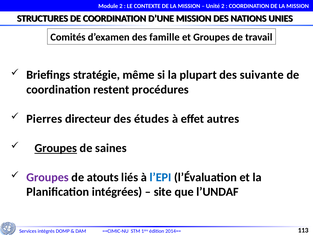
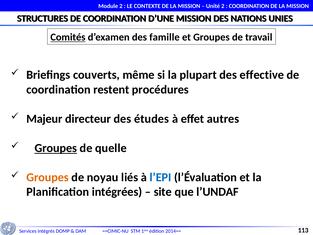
Comités underline: none -> present
stratégie: stratégie -> couverts
suivante: suivante -> effective
Pierres: Pierres -> Majeur
saines: saines -> quelle
Groupes at (48, 177) colour: purple -> orange
atouts: atouts -> noyau
